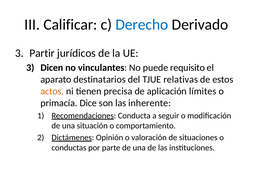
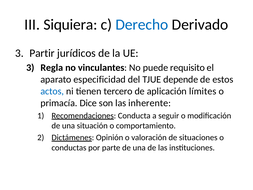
Calificar: Calificar -> Siquiera
Dicen: Dicen -> Regla
destinatarios: destinatarios -> especificidad
relativas: relativas -> depende
actos colour: orange -> blue
precisa: precisa -> tercero
